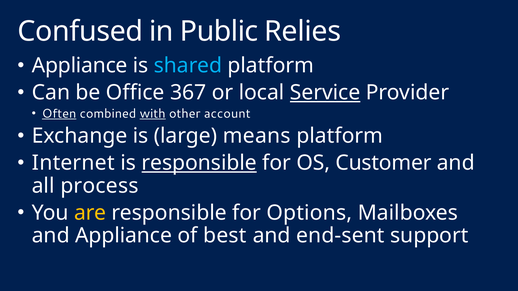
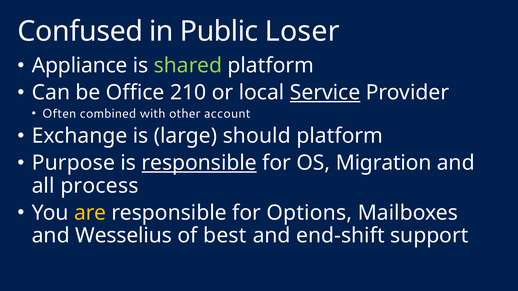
Relies: Relies -> Loser
shared colour: light blue -> light green
367: 367 -> 210
Often underline: present -> none
with underline: present -> none
means: means -> should
Internet: Internet -> Purpose
Customer: Customer -> Migration
and Appliance: Appliance -> Wesselius
end-sent: end-sent -> end-shift
